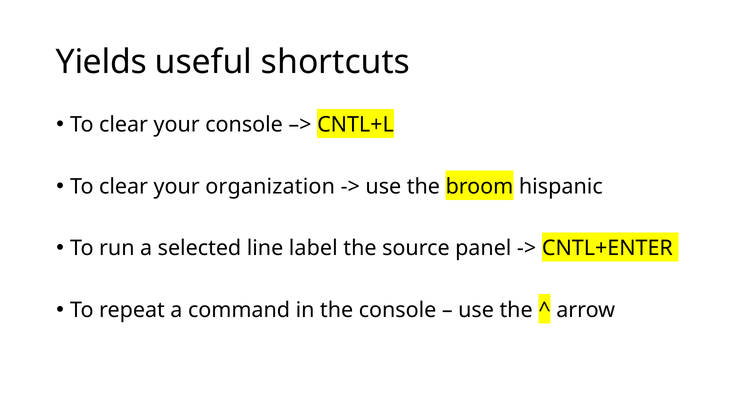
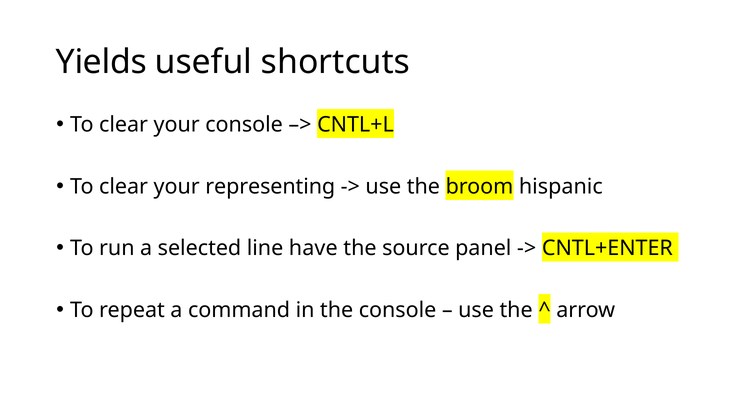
organization: organization -> representing
label: label -> have
